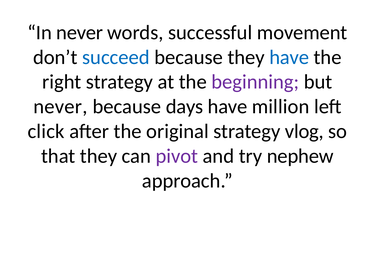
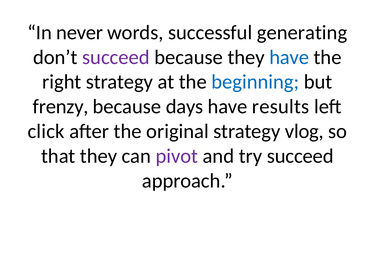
movement: movement -> generating
succeed at (116, 57) colour: blue -> purple
beginning colour: purple -> blue
never at (60, 107): never -> frenzy
million: million -> results
try nephew: nephew -> succeed
